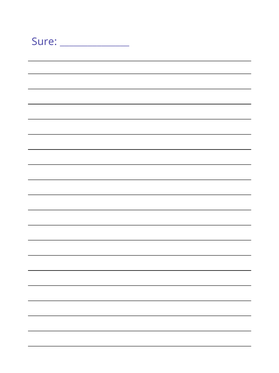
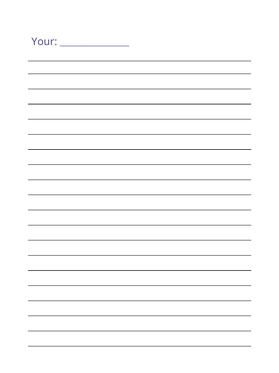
Sure: Sure -> Your
